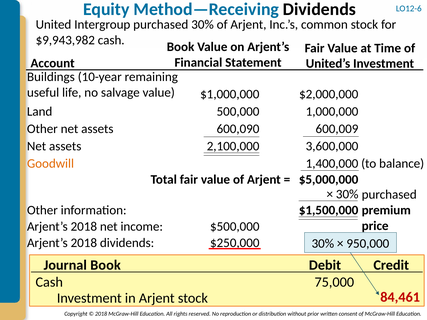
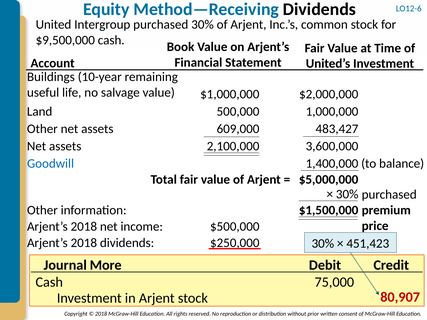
$9,943,982: $9,943,982 -> $9,500,000
600,090: 600,090 -> 609,000
600,009: 600,009 -> 483,427
Goodwill colour: orange -> blue
950,000: 950,000 -> 451,423
Journal Book: Book -> More
84,461: 84,461 -> 80,907
